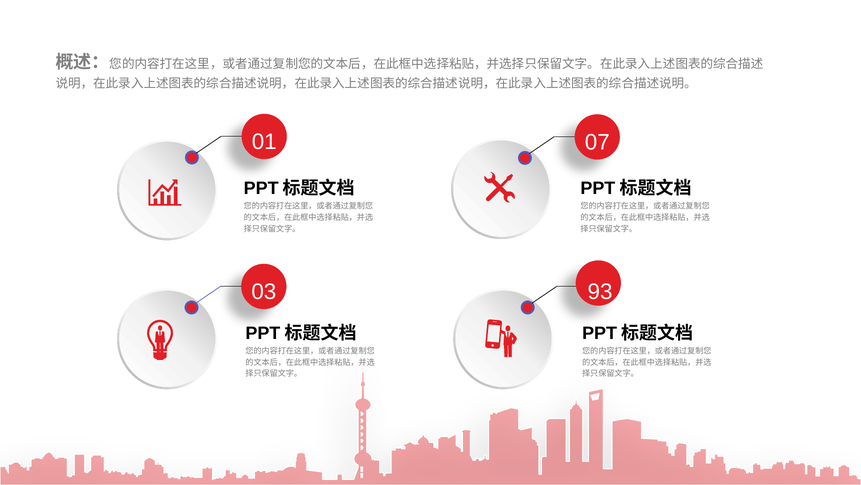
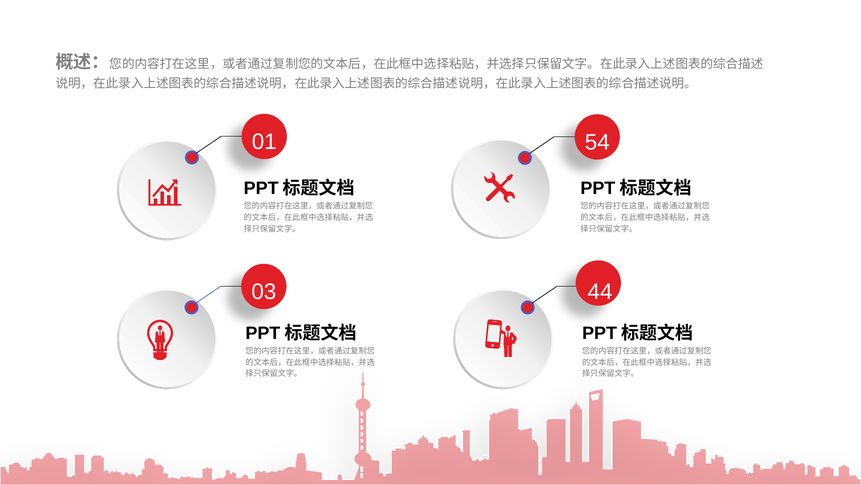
07: 07 -> 54
93: 93 -> 44
